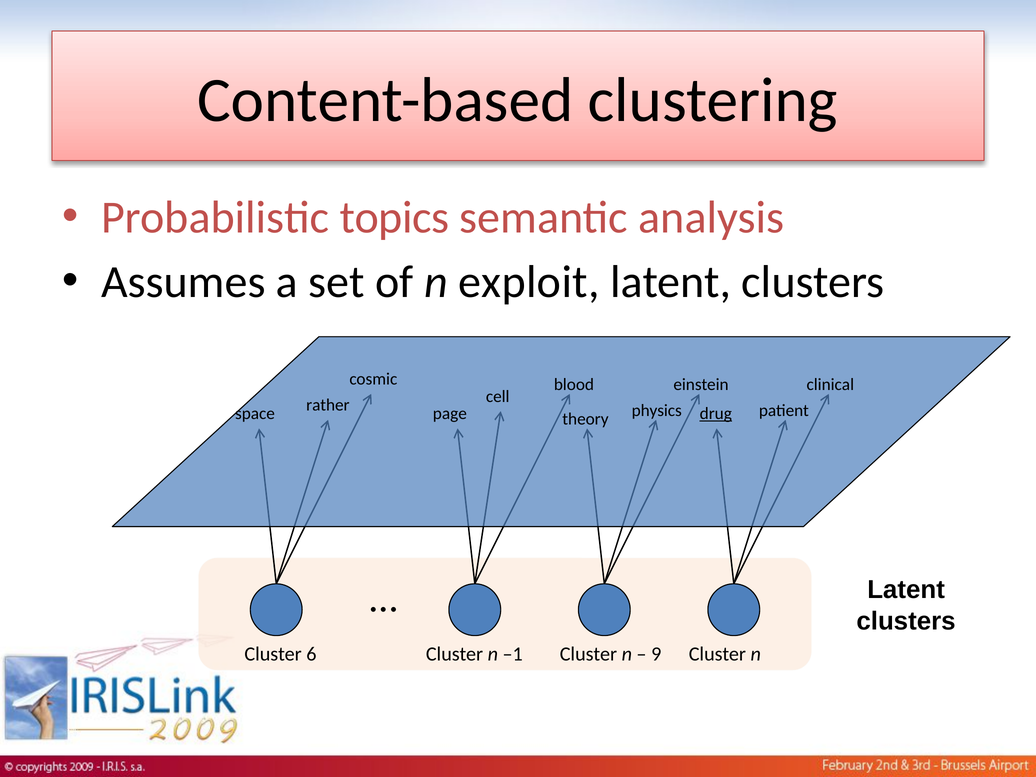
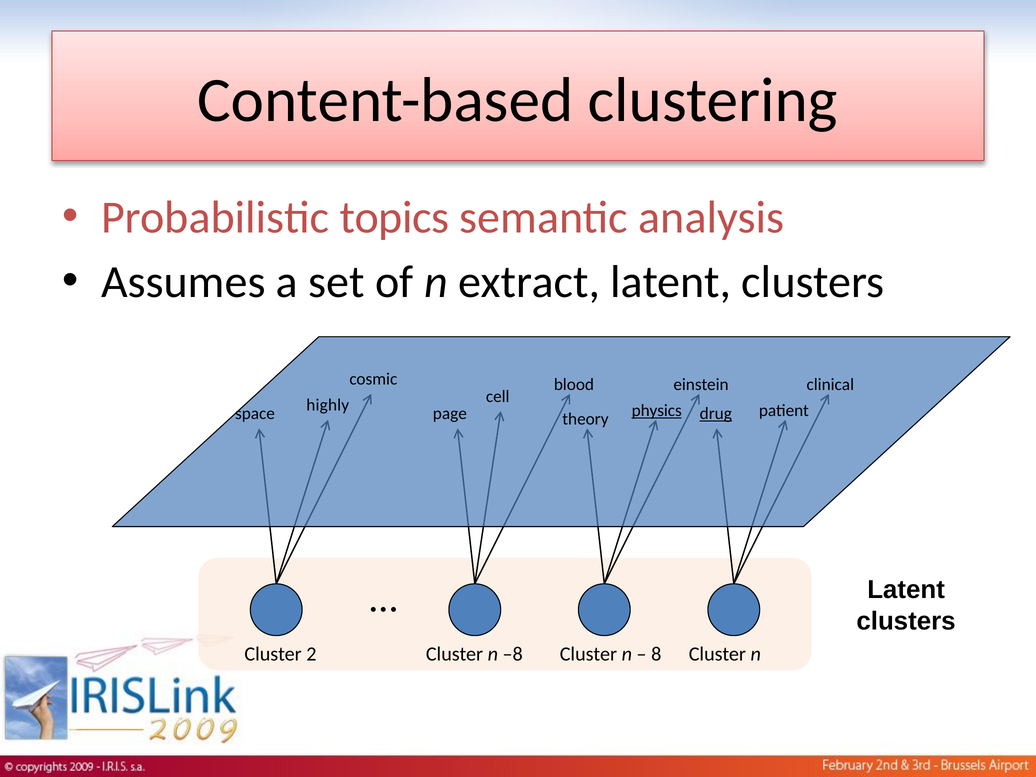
exploit: exploit -> extract
rather: rather -> highly
physics underline: none -> present
6: 6 -> 2
–1: –1 -> –8
9: 9 -> 8
